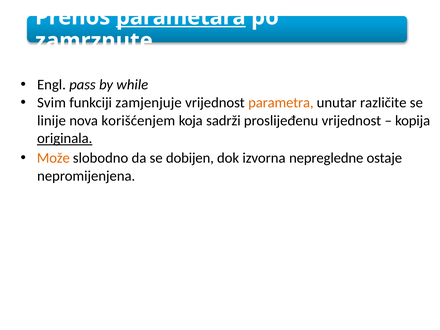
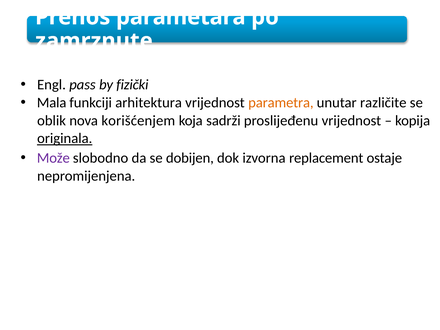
parametara underline: present -> none
while: while -> fizički
Svim: Svim -> Mala
zamjenjuje: zamjenjuje -> arhitektura
linije: linije -> oblik
Može colour: orange -> purple
nepregledne: nepregledne -> replacement
